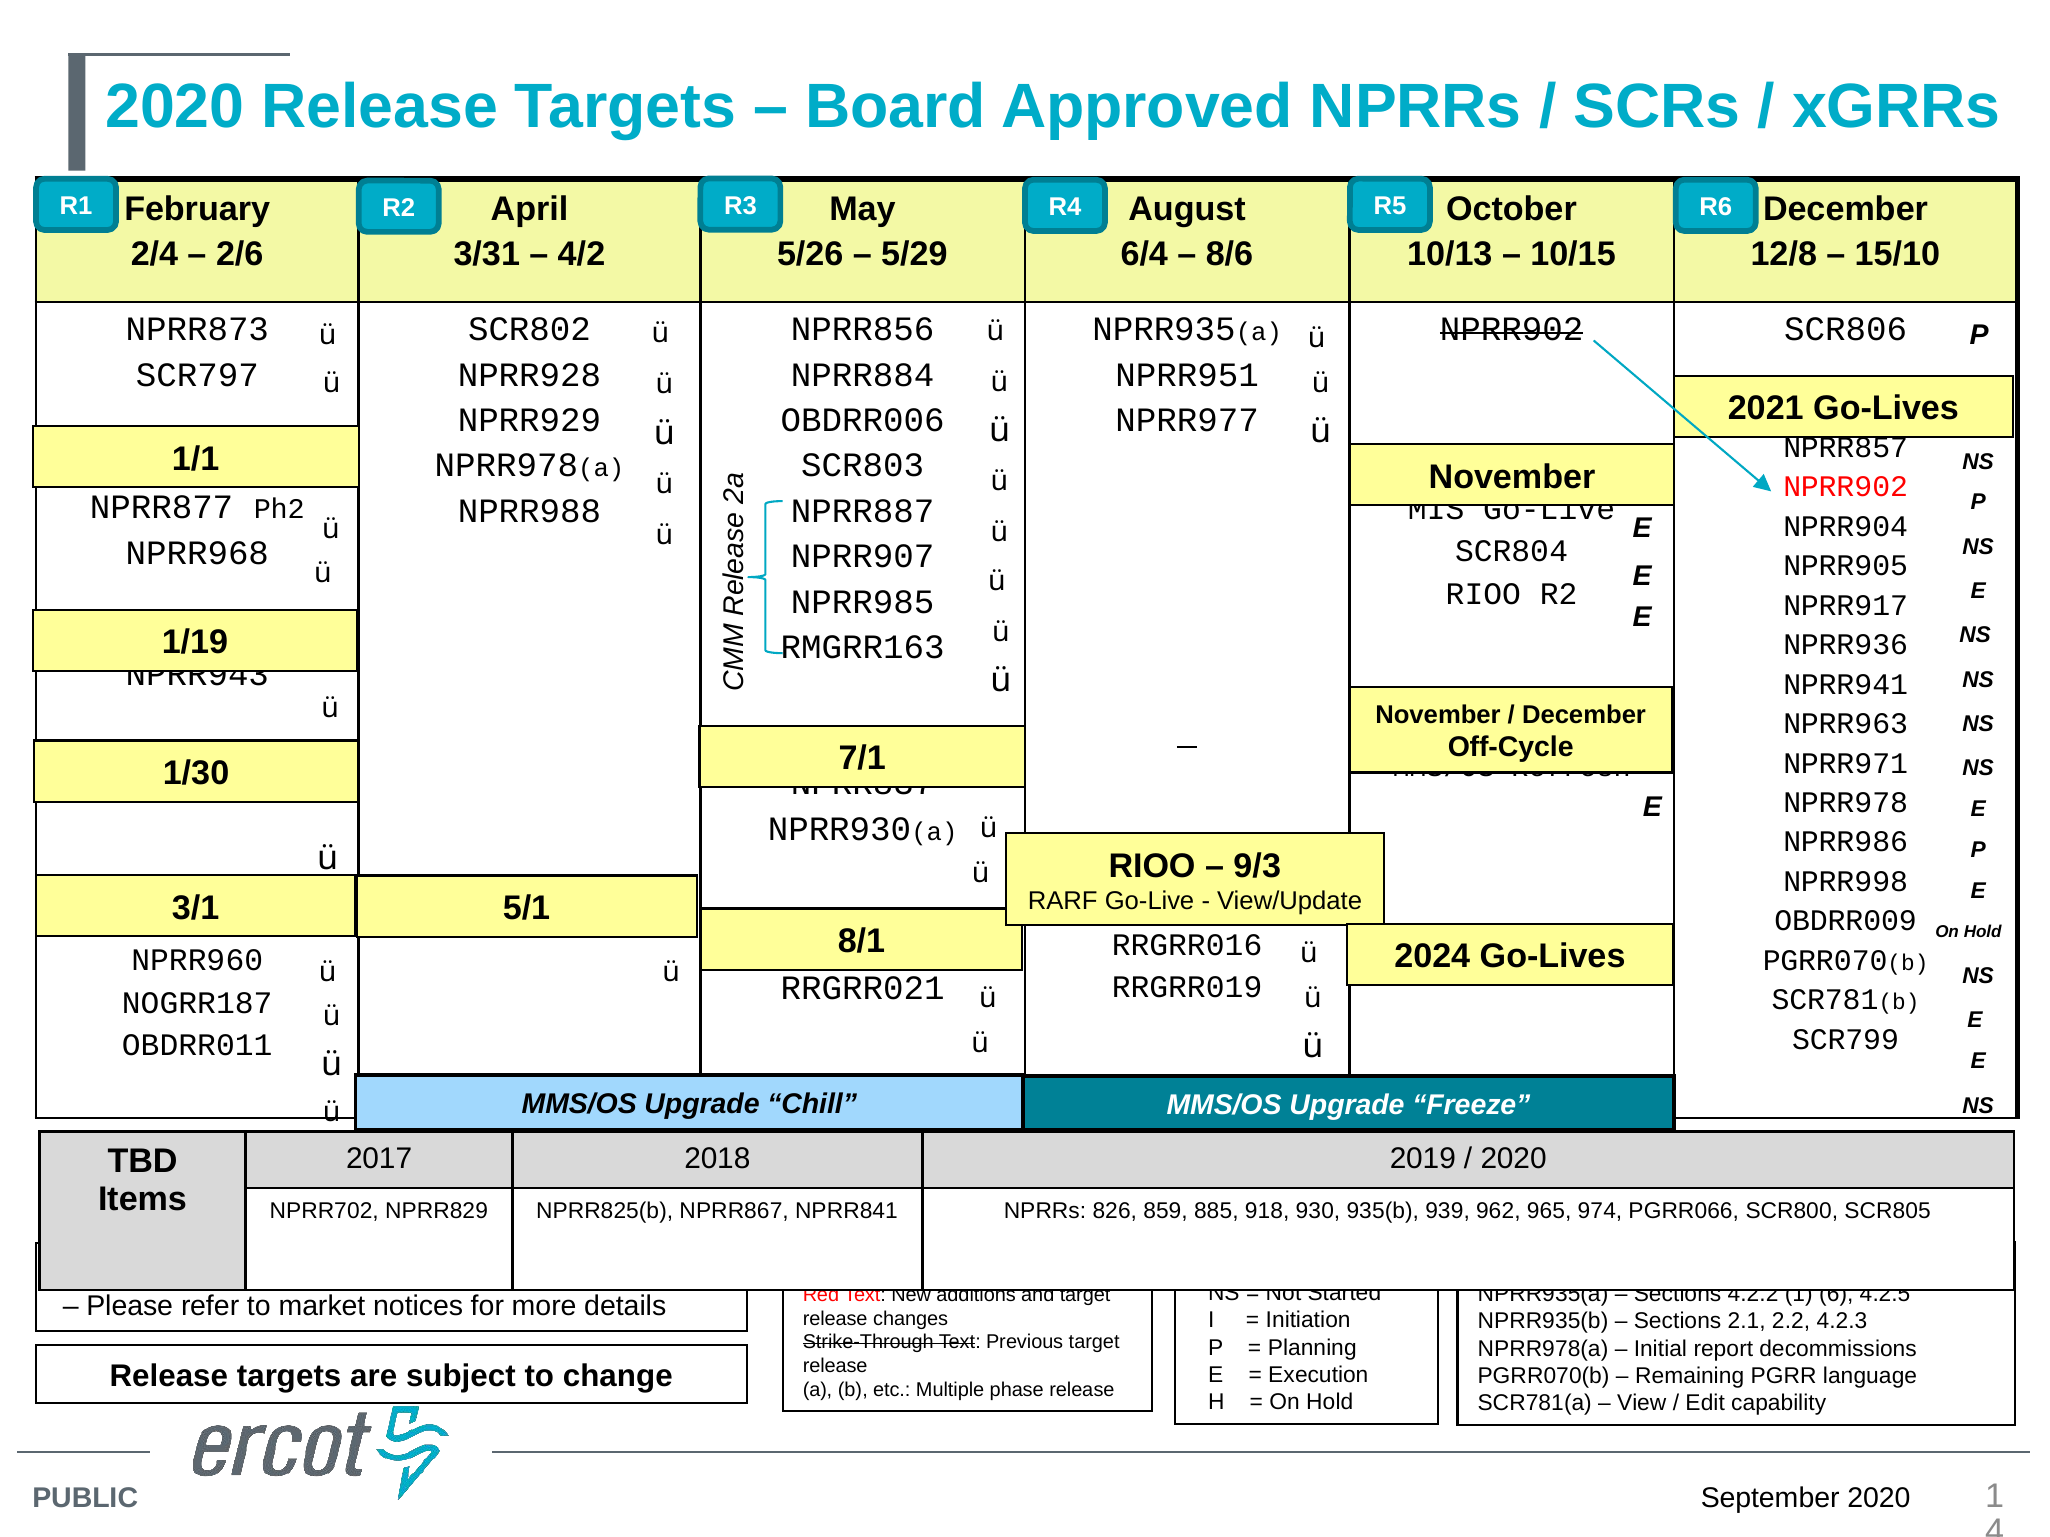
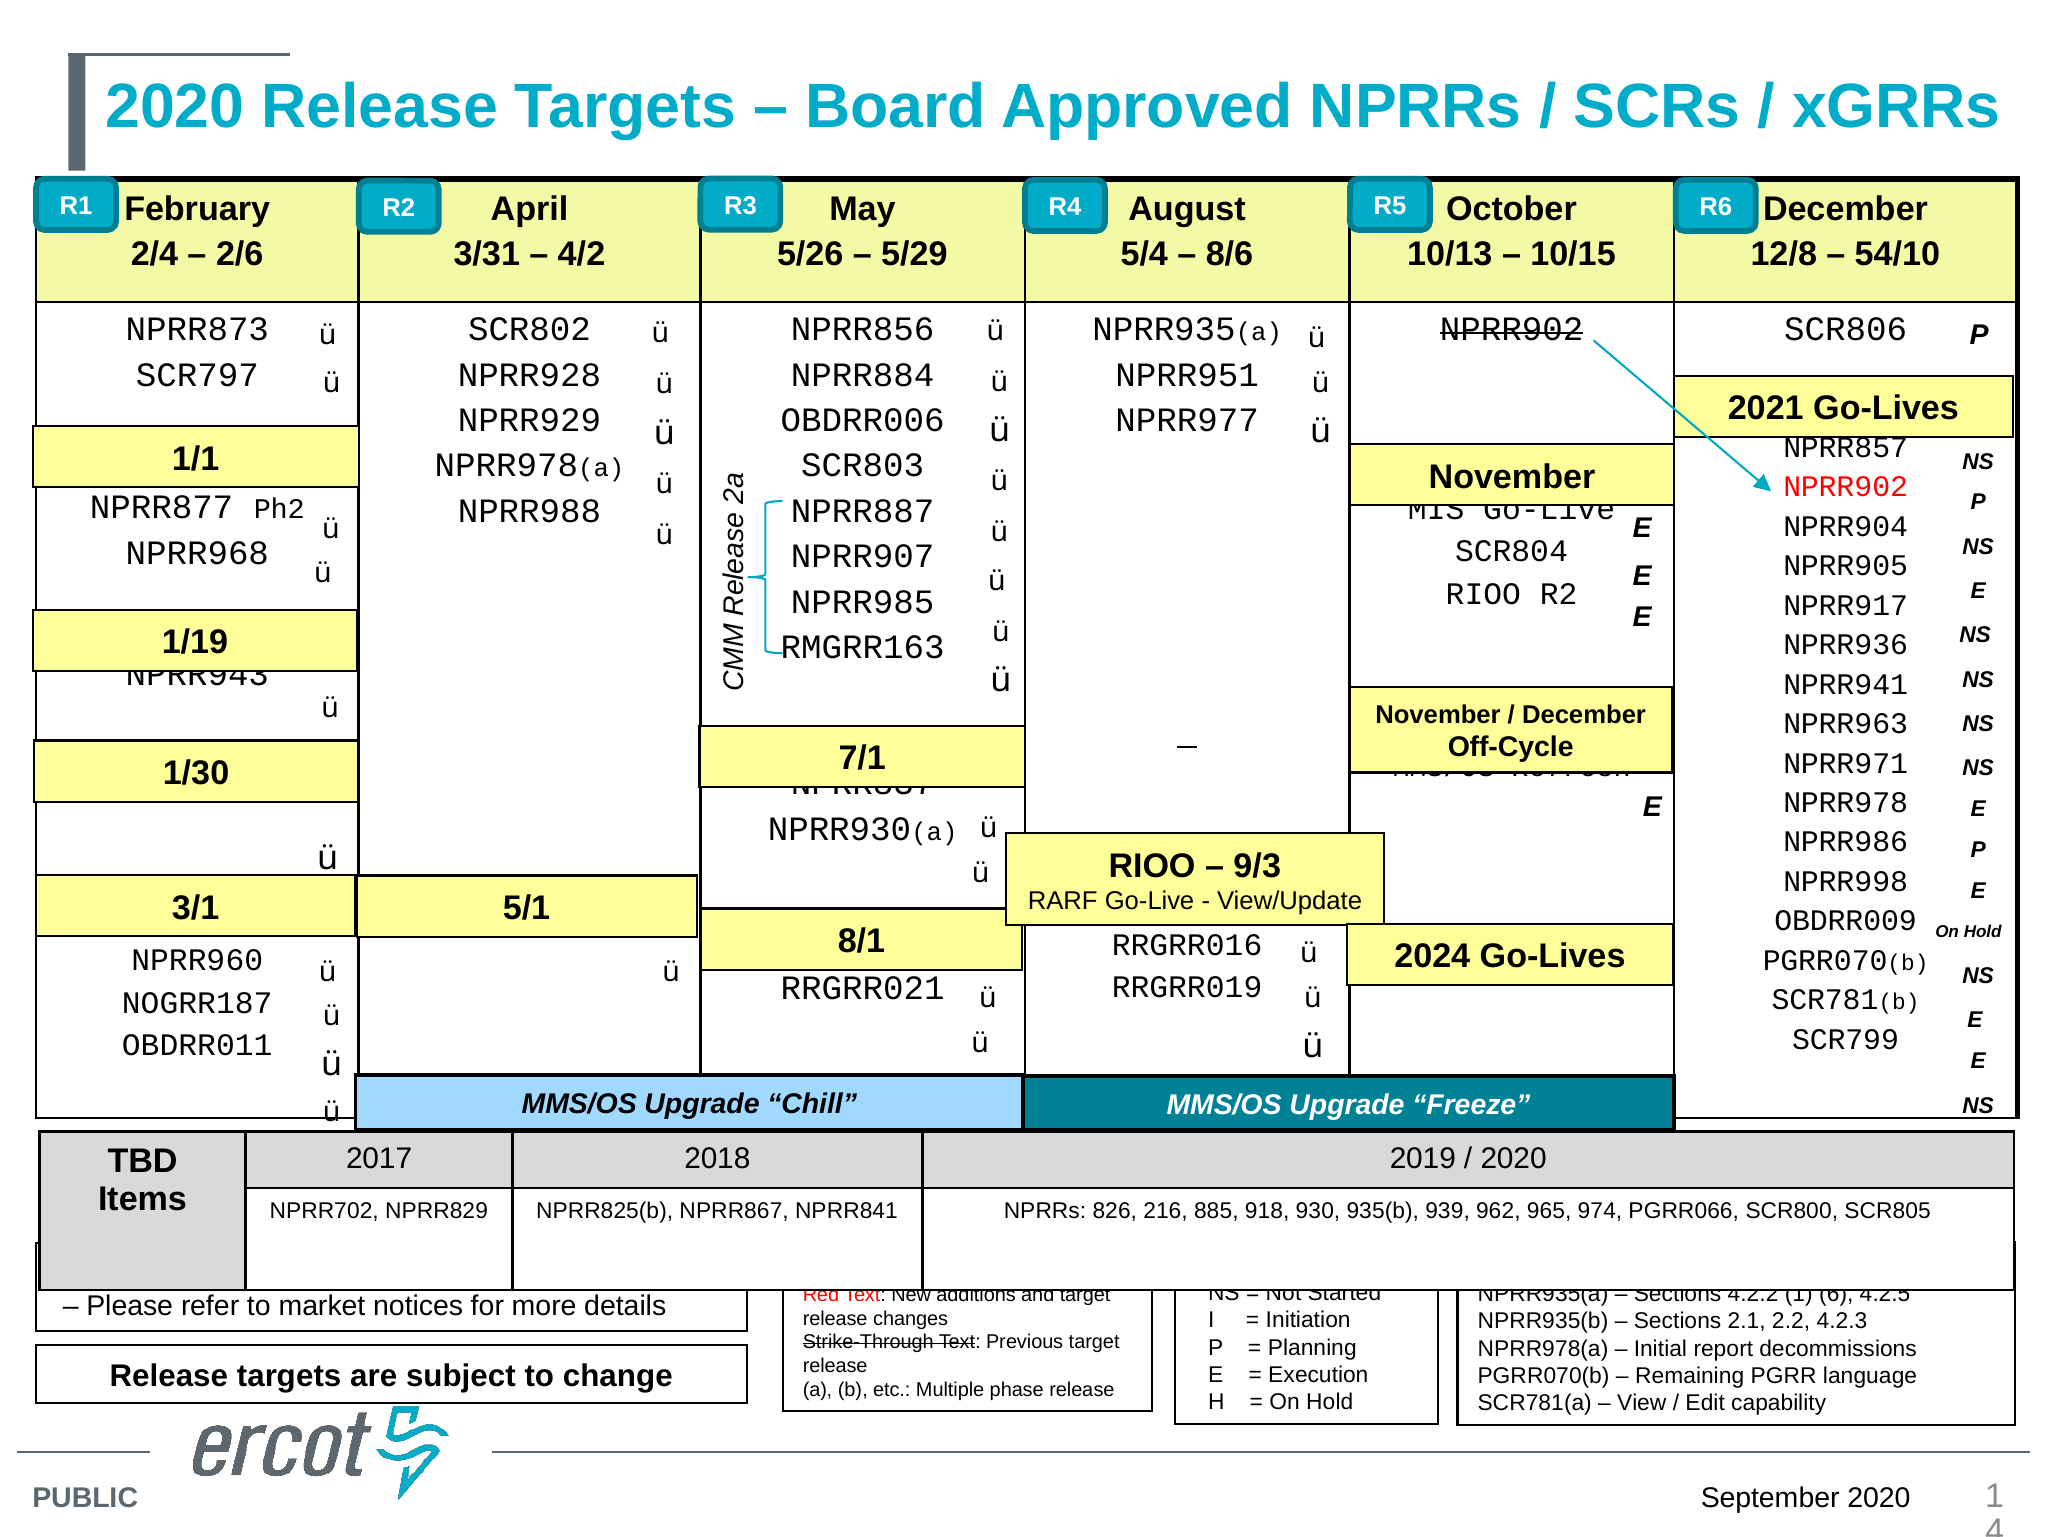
6/4: 6/4 -> 5/4
15/10: 15/10 -> 54/10
859: 859 -> 216
